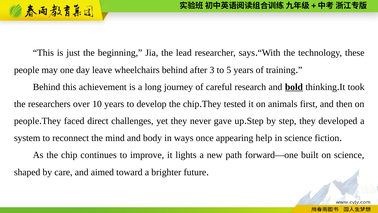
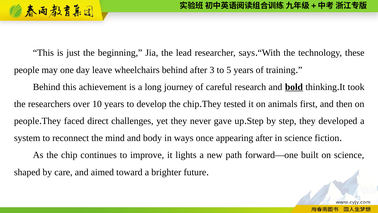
appearing help: help -> after
